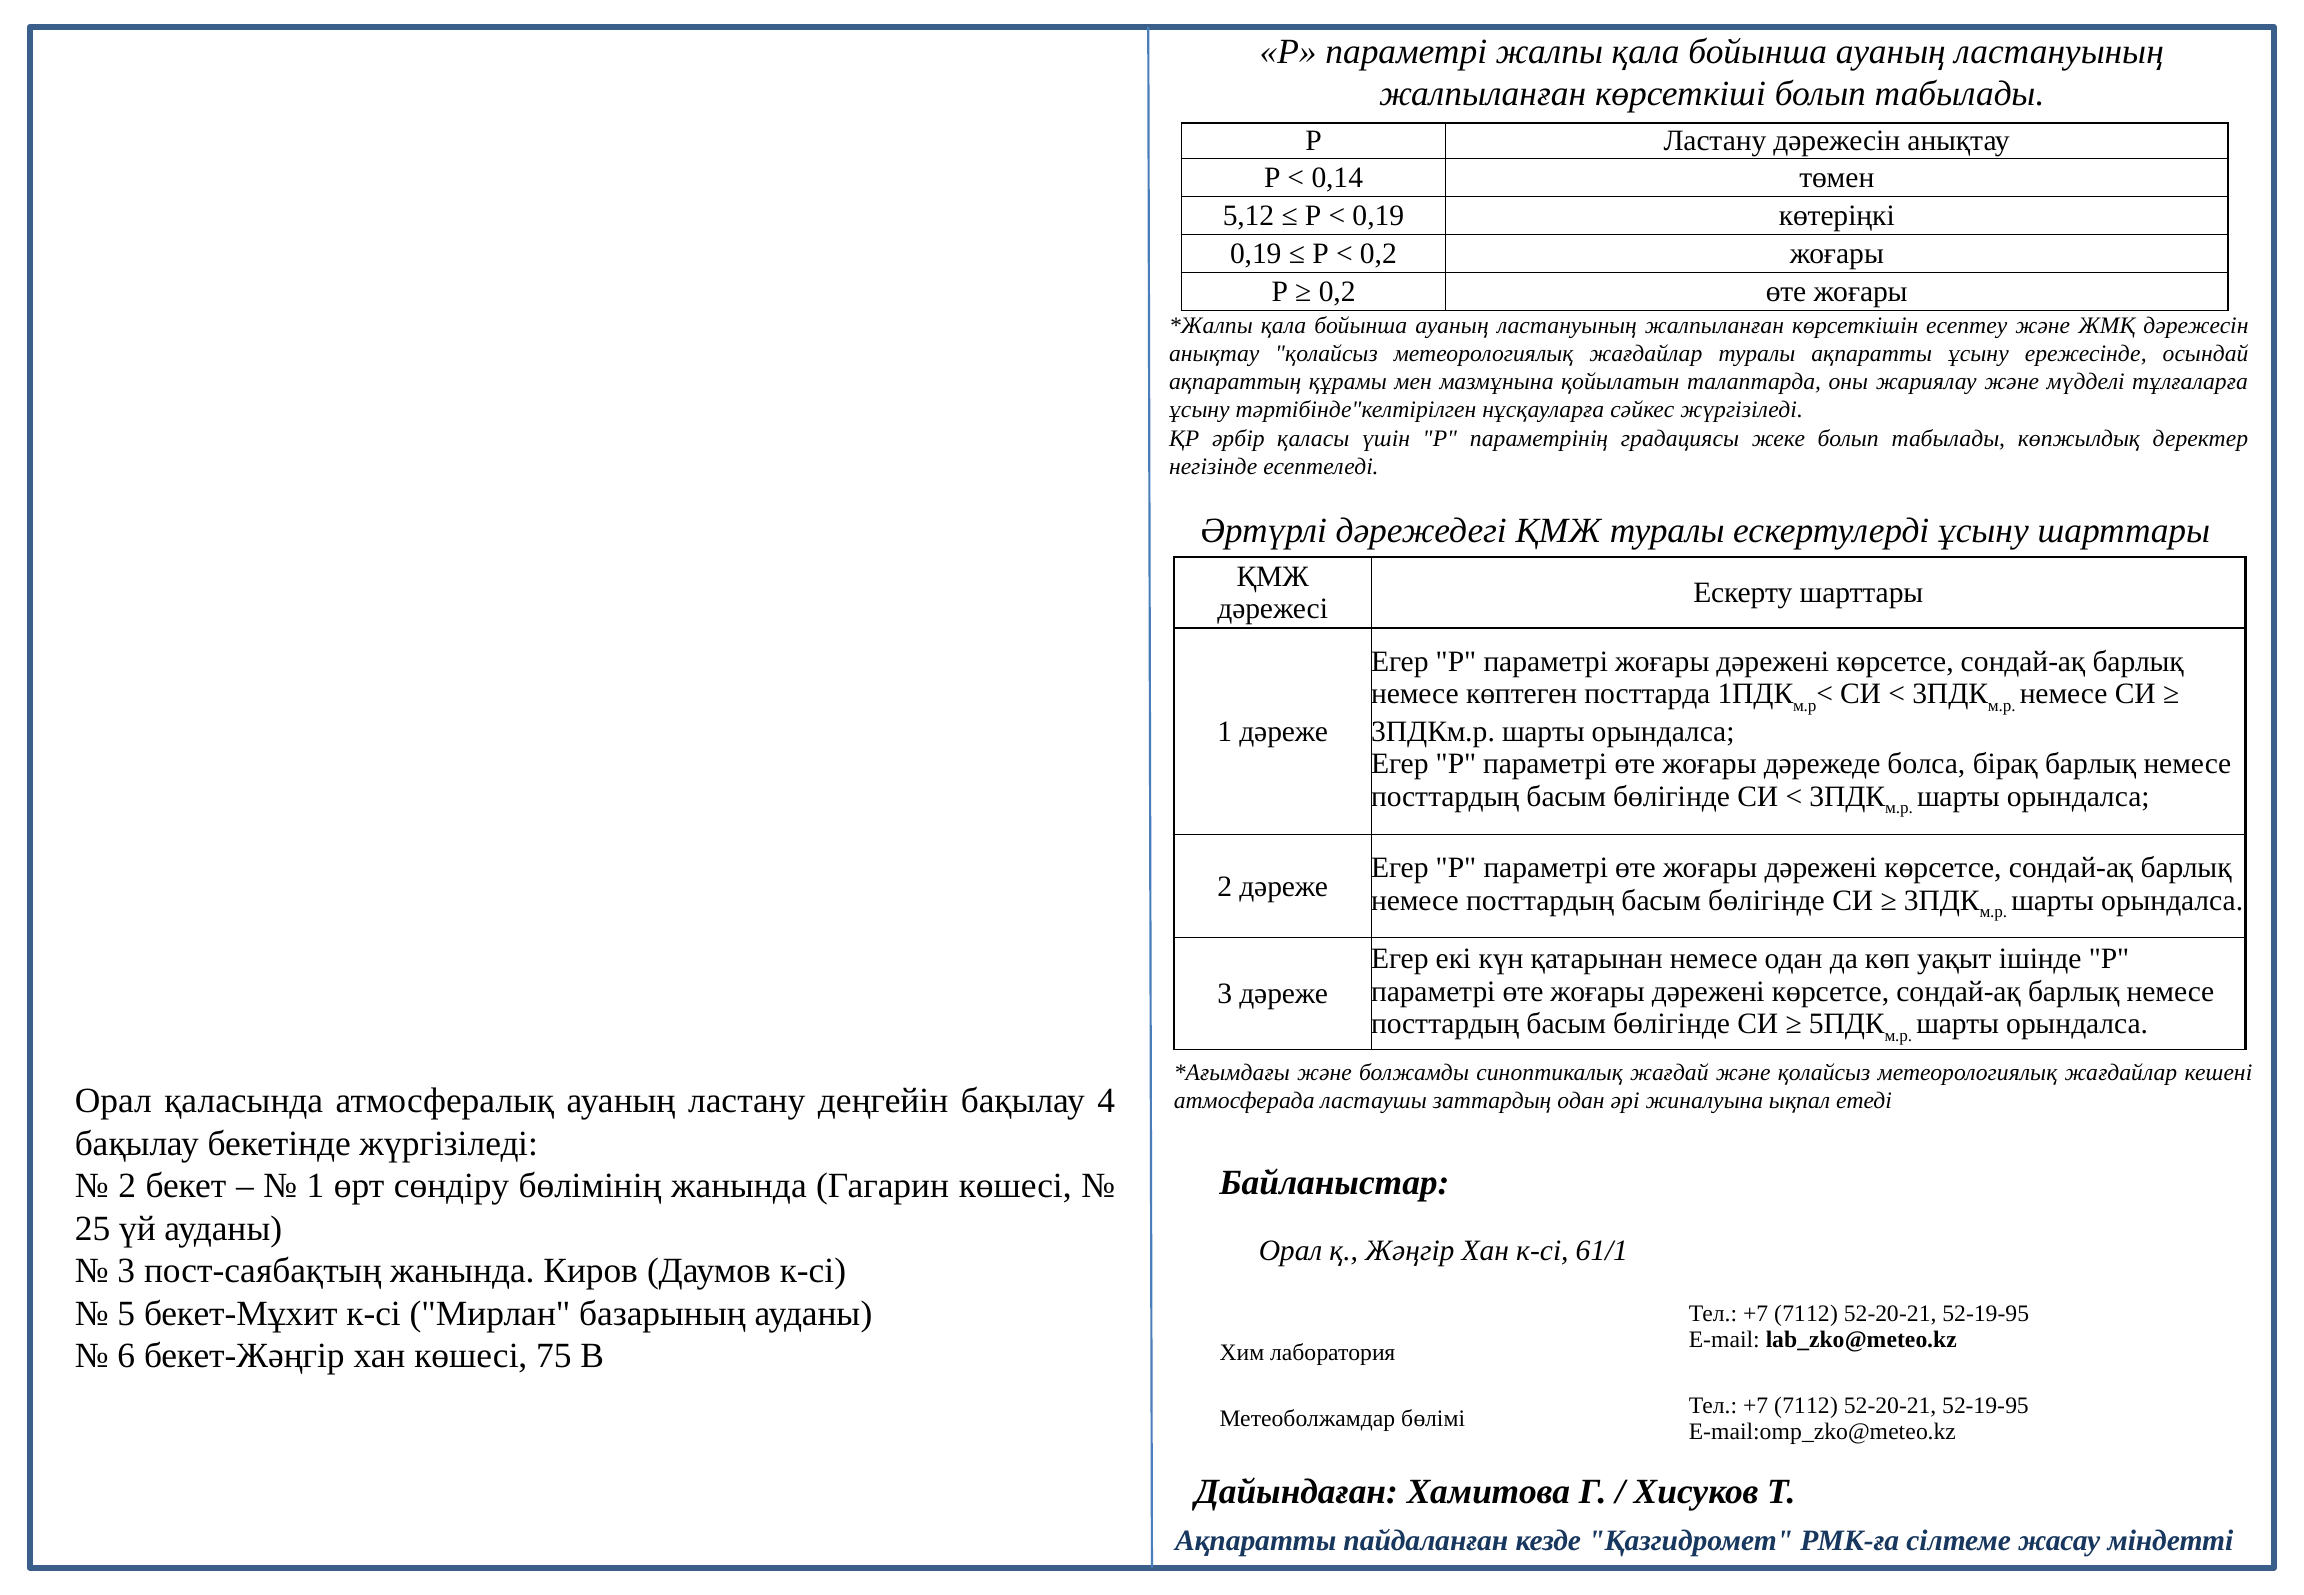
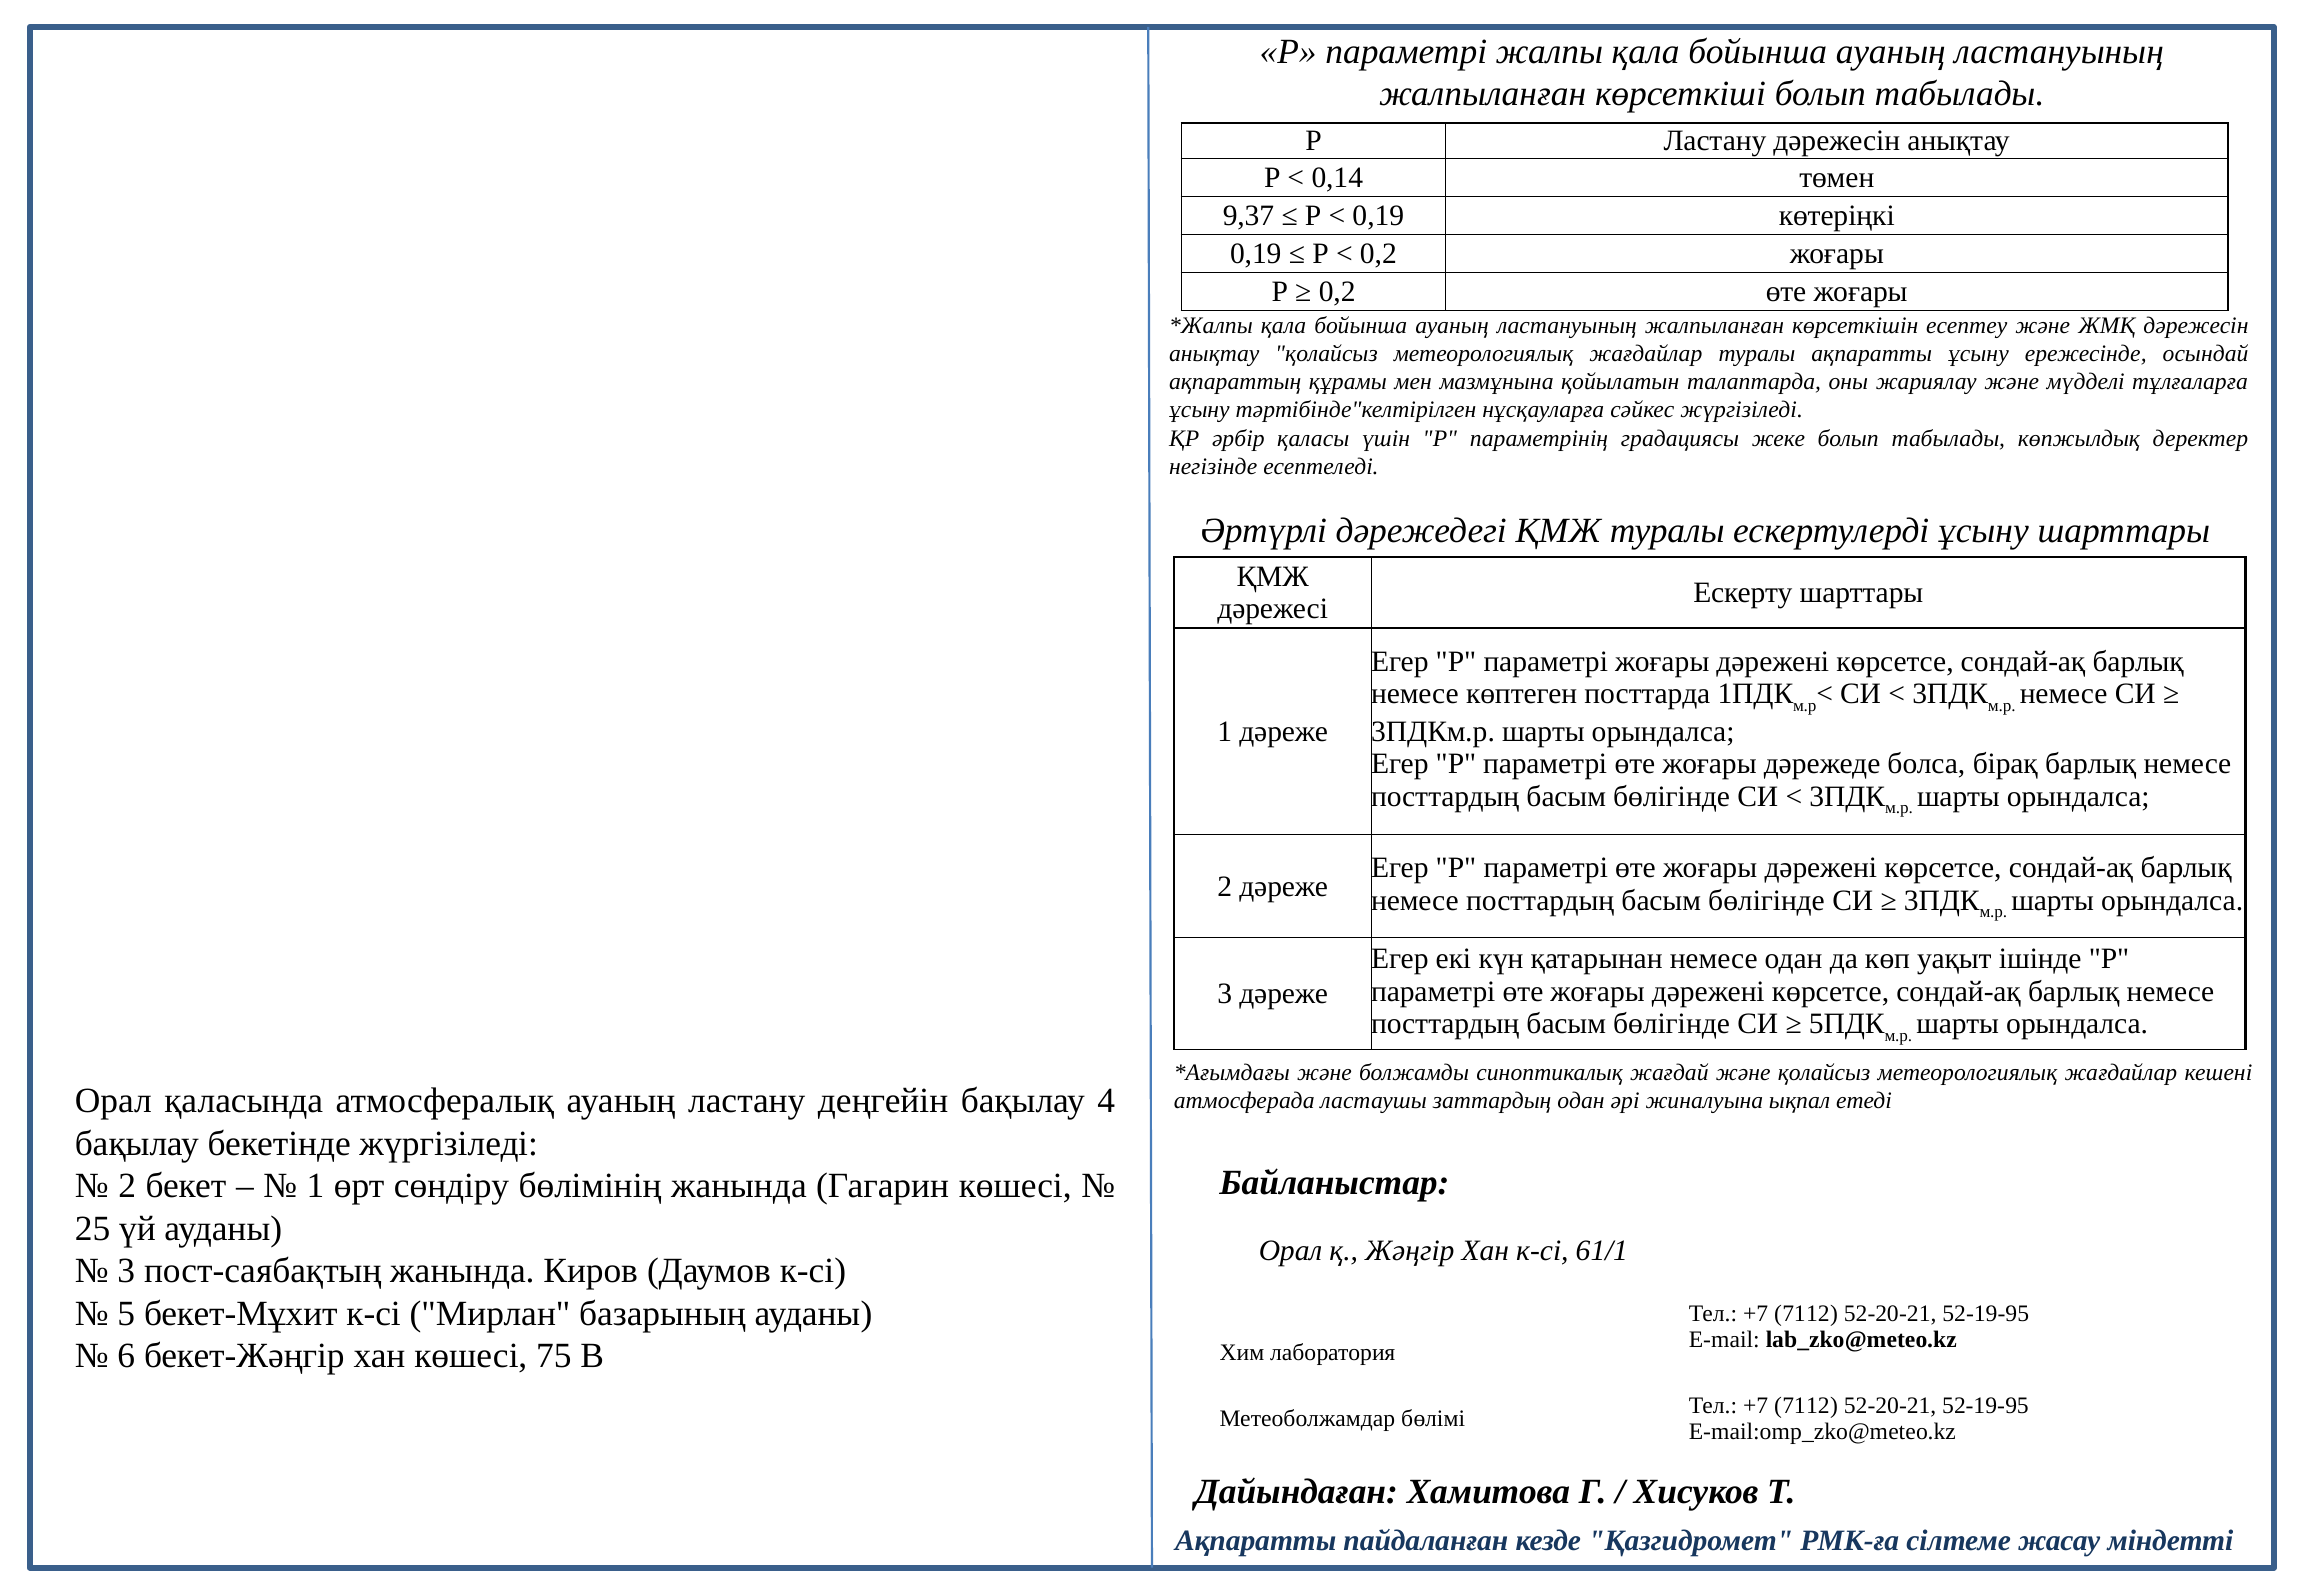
5,12: 5,12 -> 9,37
